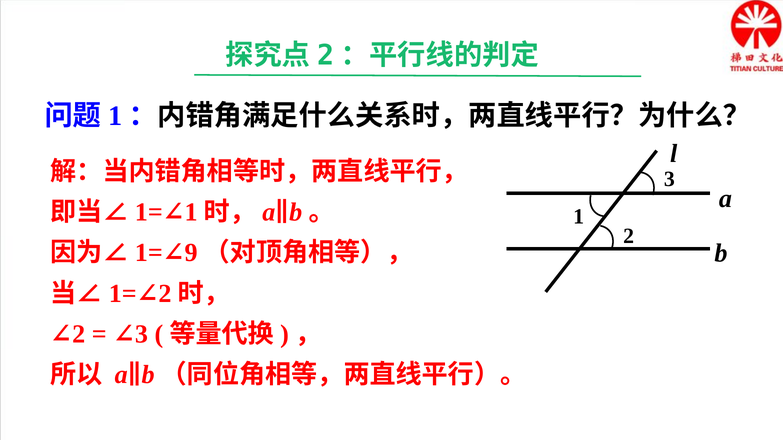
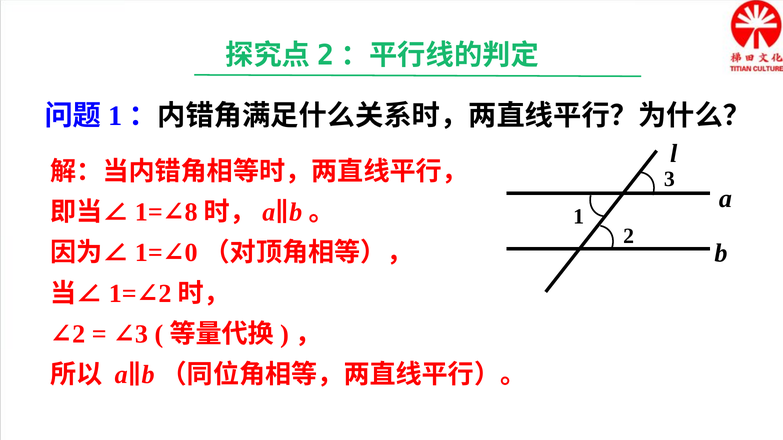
1 at (191, 212): 1 -> 8
9: 9 -> 0
